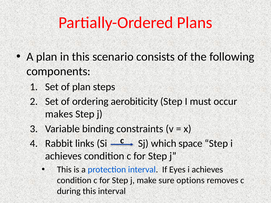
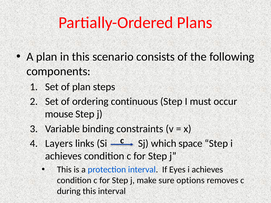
aerobiticity: aerobiticity -> continuous
makes: makes -> mouse
Rabbit: Rabbit -> Layers
